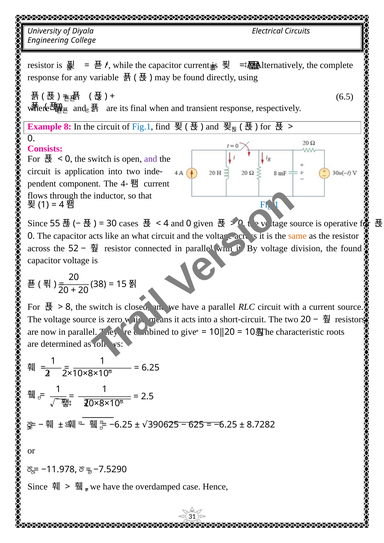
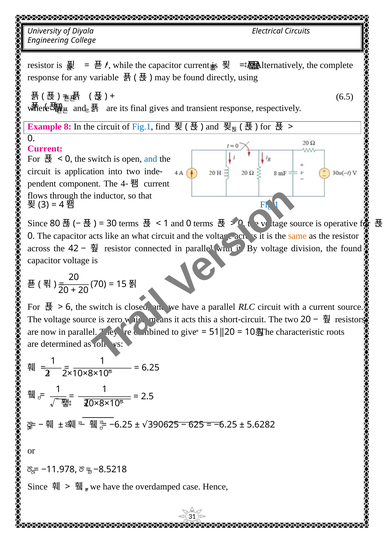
when: when -> gives
Consists at (45, 149): Consists -> Current
and at (151, 159) colour: purple -> blue
1 at (43, 205): 1 -> 3
55: 55 -> 80
30 cases: cases -> terms
4 at (166, 223): 4 -> 1
0 given: given -> terms
52: 52 -> 42
38: 38 -> 70
8 at (68, 307): 8 -> 6
acts into: into -> this
10‖20: 10‖20 -> 51‖20
8.7282: 8.7282 -> 5.6282
−7.5290: −7.5290 -> −8.5218
